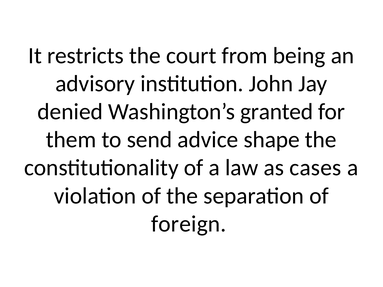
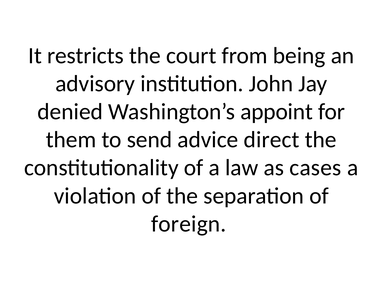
granted: granted -> appoint
shape: shape -> direct
